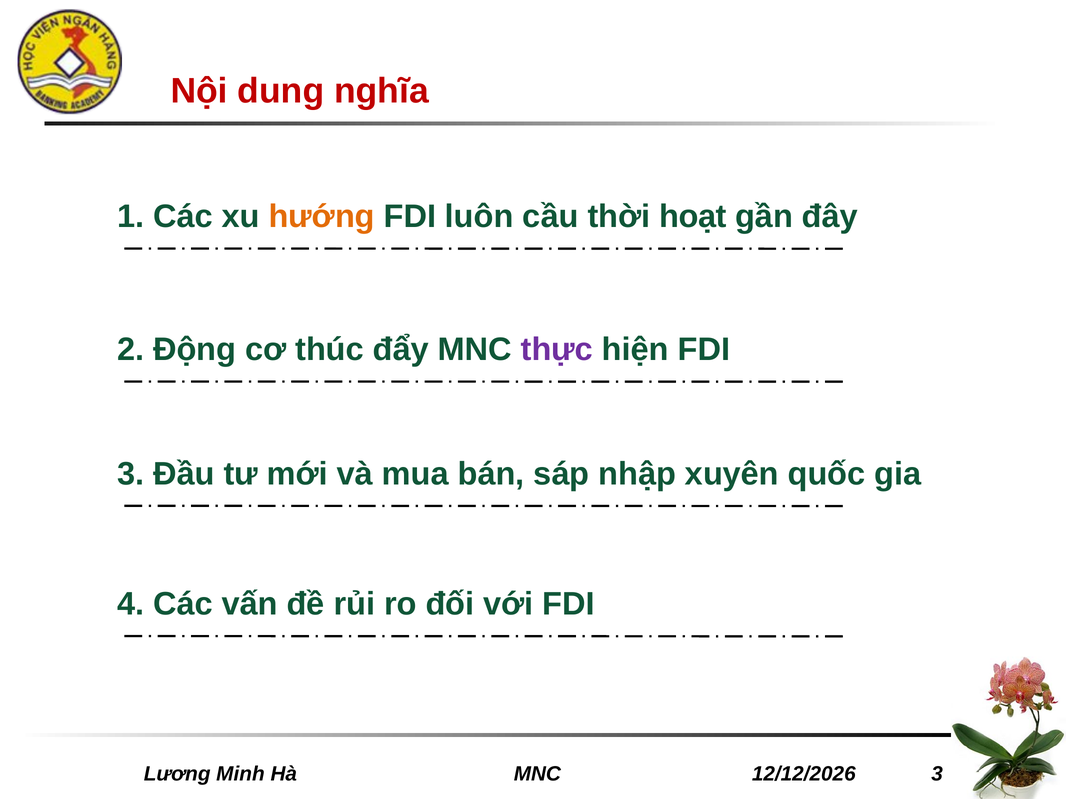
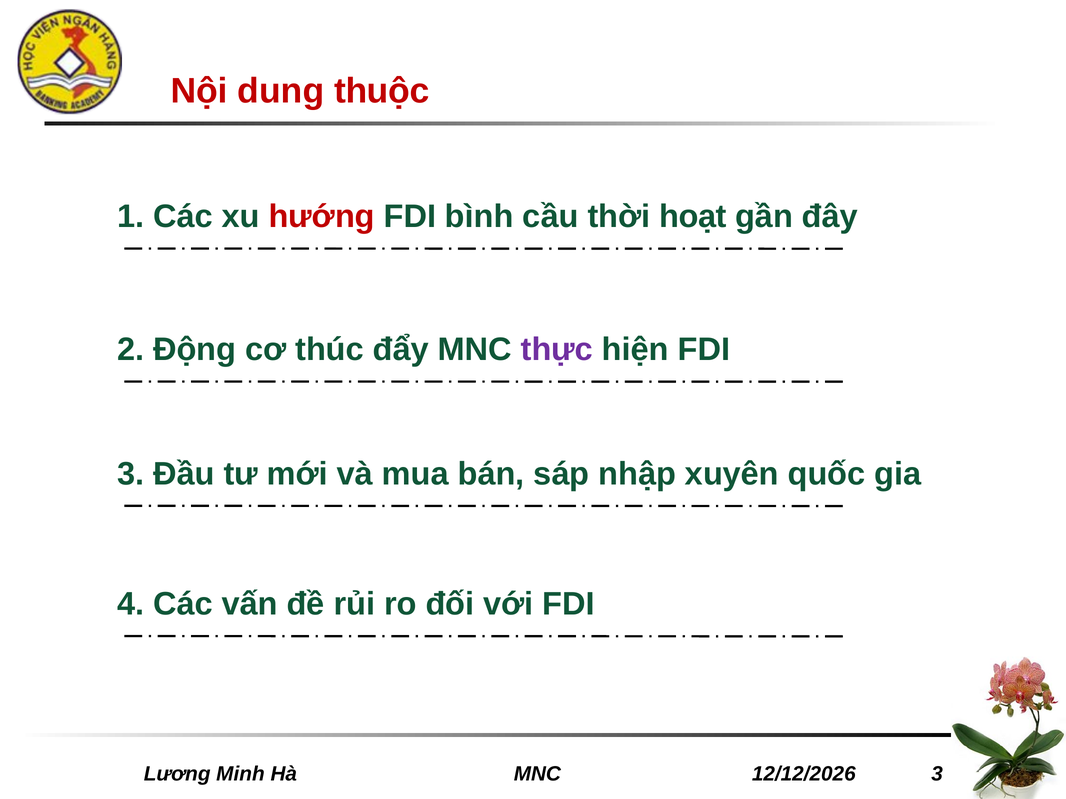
nghĩa: nghĩa -> thuộc
hướng colour: orange -> red
luôn: luôn -> bình
